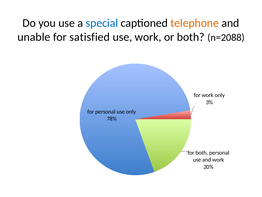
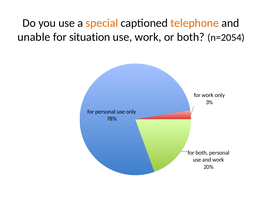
special colour: blue -> orange
satisfied: satisfied -> situation
n=2088: n=2088 -> n=2054
